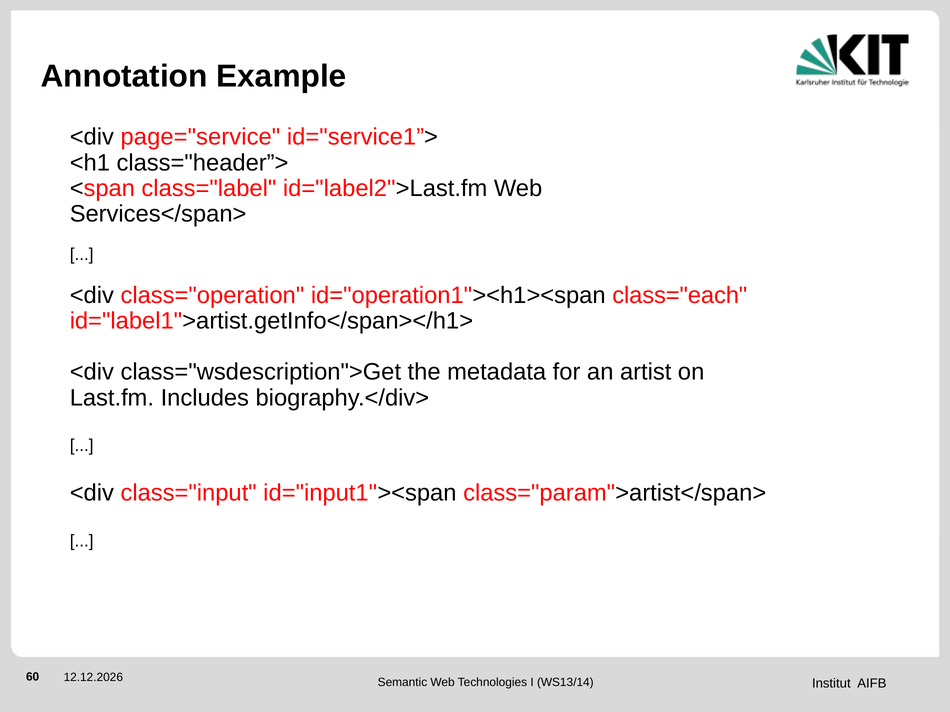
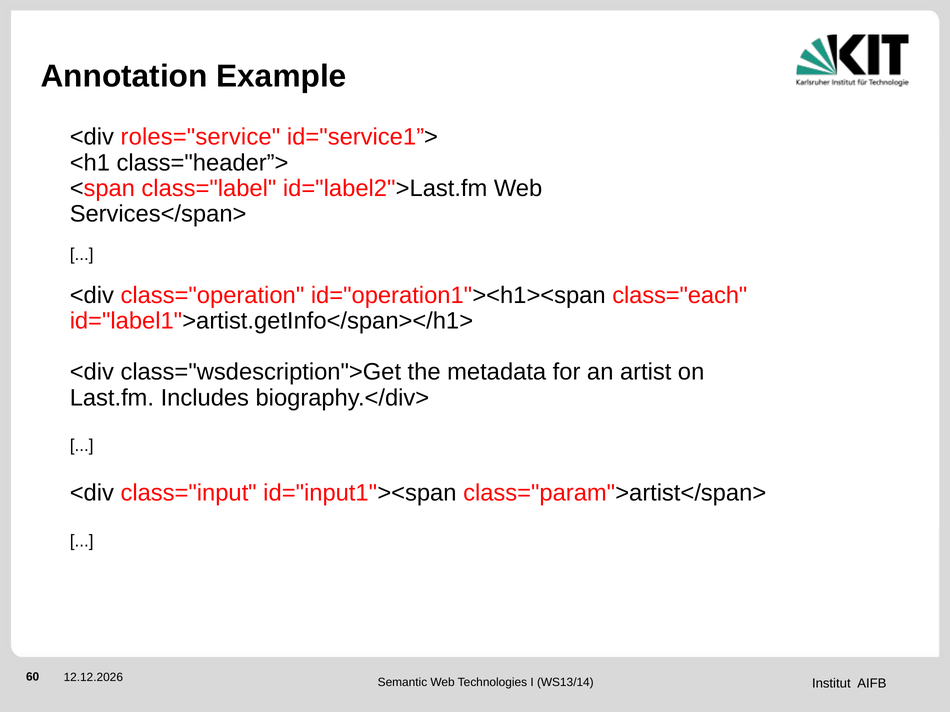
page="service: page="service -> roles="service
